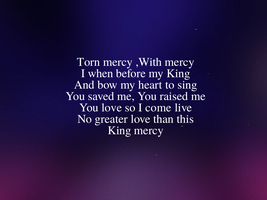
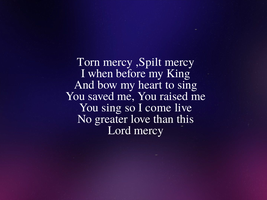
,With: ,With -> ,Spilt
You love: love -> sing
King at (119, 130): King -> Lord
